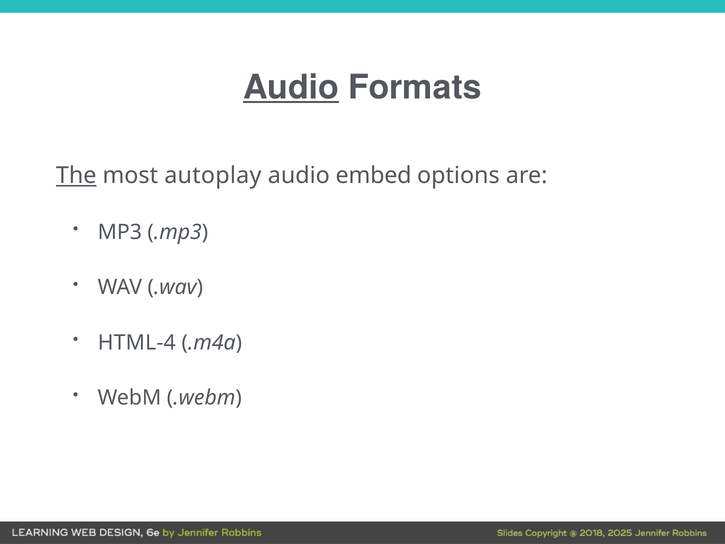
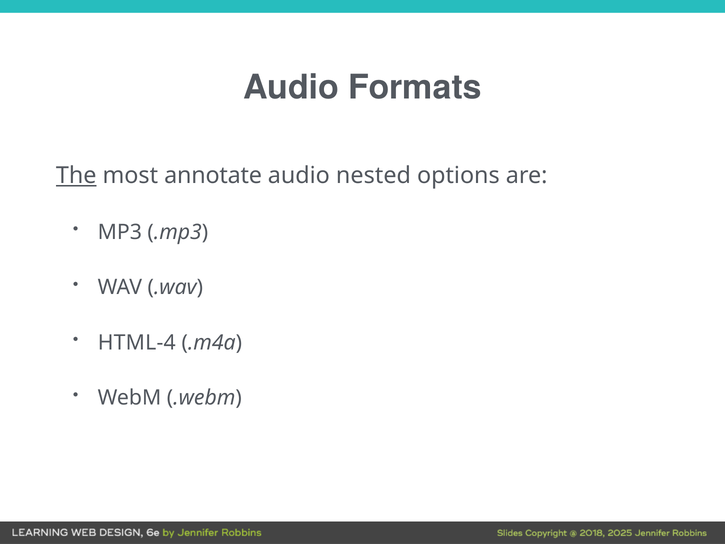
Audio at (291, 87) underline: present -> none
autoplay: autoplay -> annotate
embed: embed -> nested
